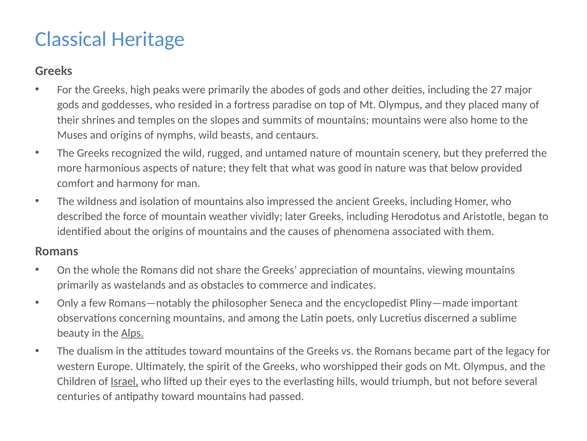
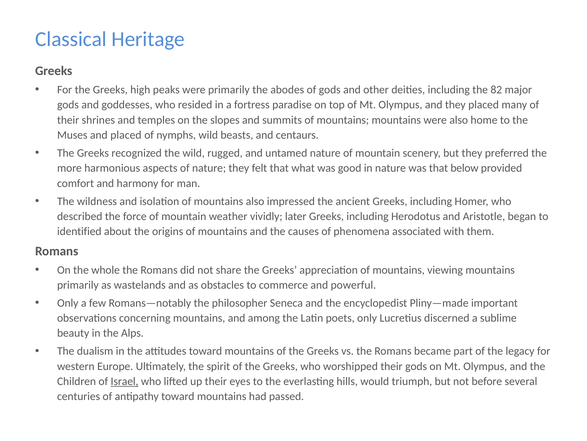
27: 27 -> 82
and origins: origins -> placed
indicates: indicates -> powerful
Alps underline: present -> none
